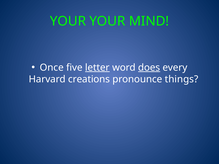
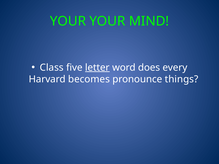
Once: Once -> Class
does underline: present -> none
creations: creations -> becomes
